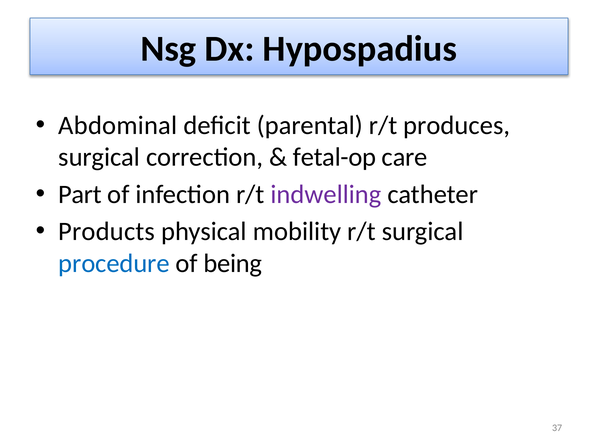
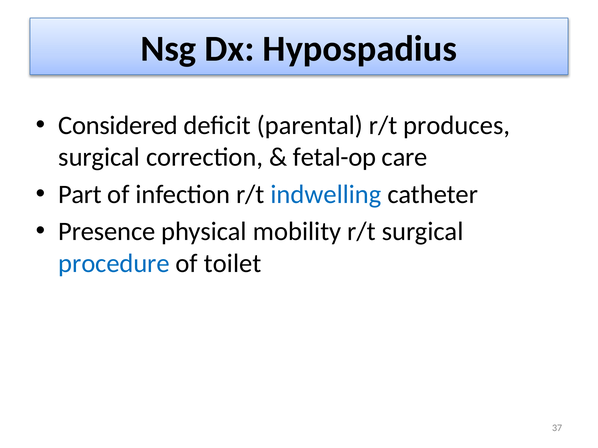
Abdominal: Abdominal -> Considered
indwelling colour: purple -> blue
Products: Products -> Presence
being: being -> toilet
